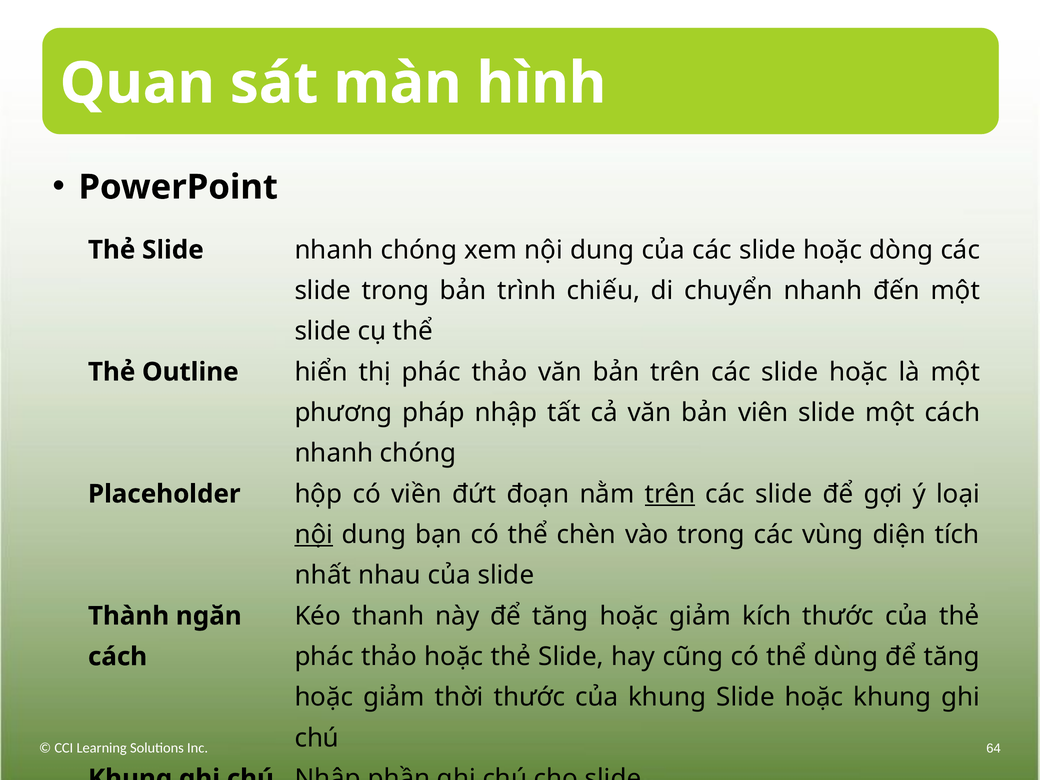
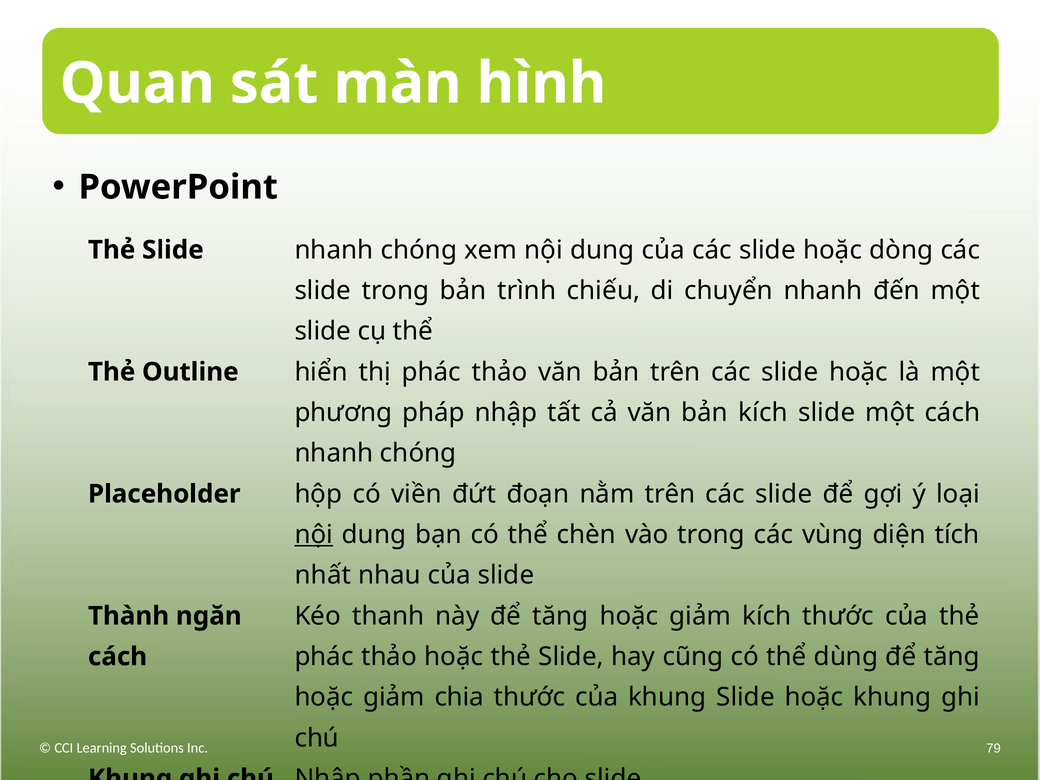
bản viên: viên -> kích
trên at (670, 494) underline: present -> none
thời: thời -> chia
64: 64 -> 79
